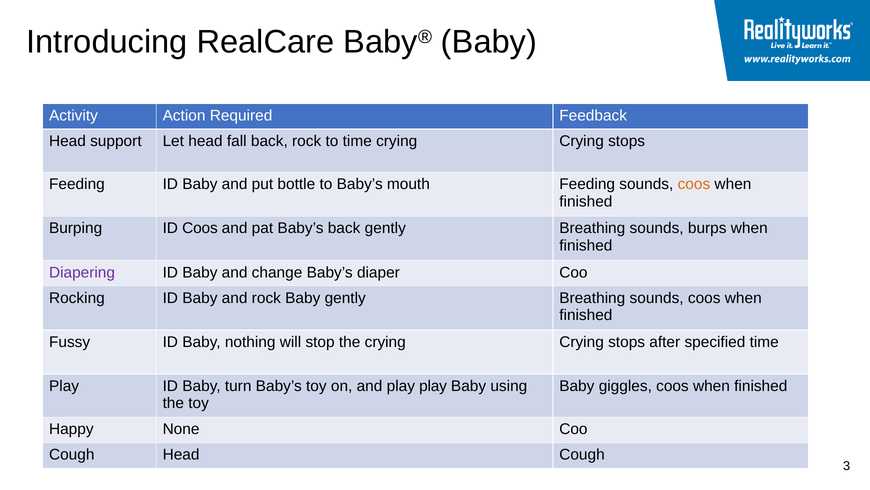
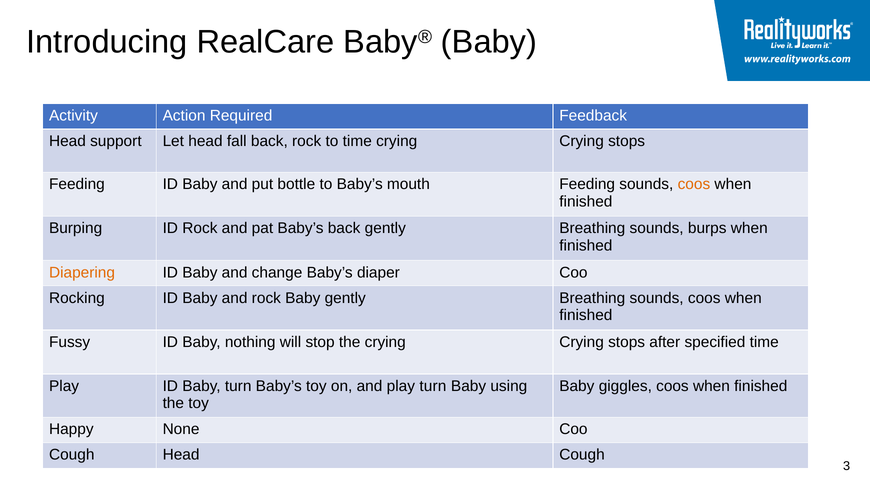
ID Coos: Coos -> Rock
Diapering colour: purple -> orange
play play: play -> turn
